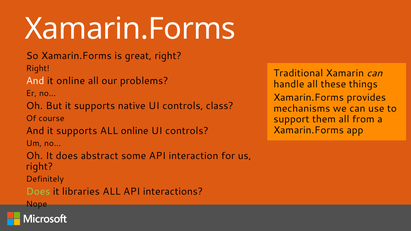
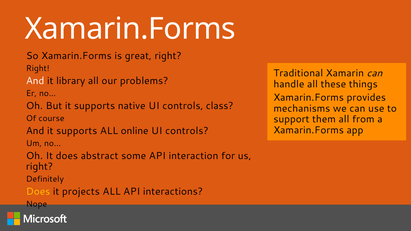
it online: online -> library
Does at (38, 192) colour: light green -> yellow
libraries: libraries -> projects
